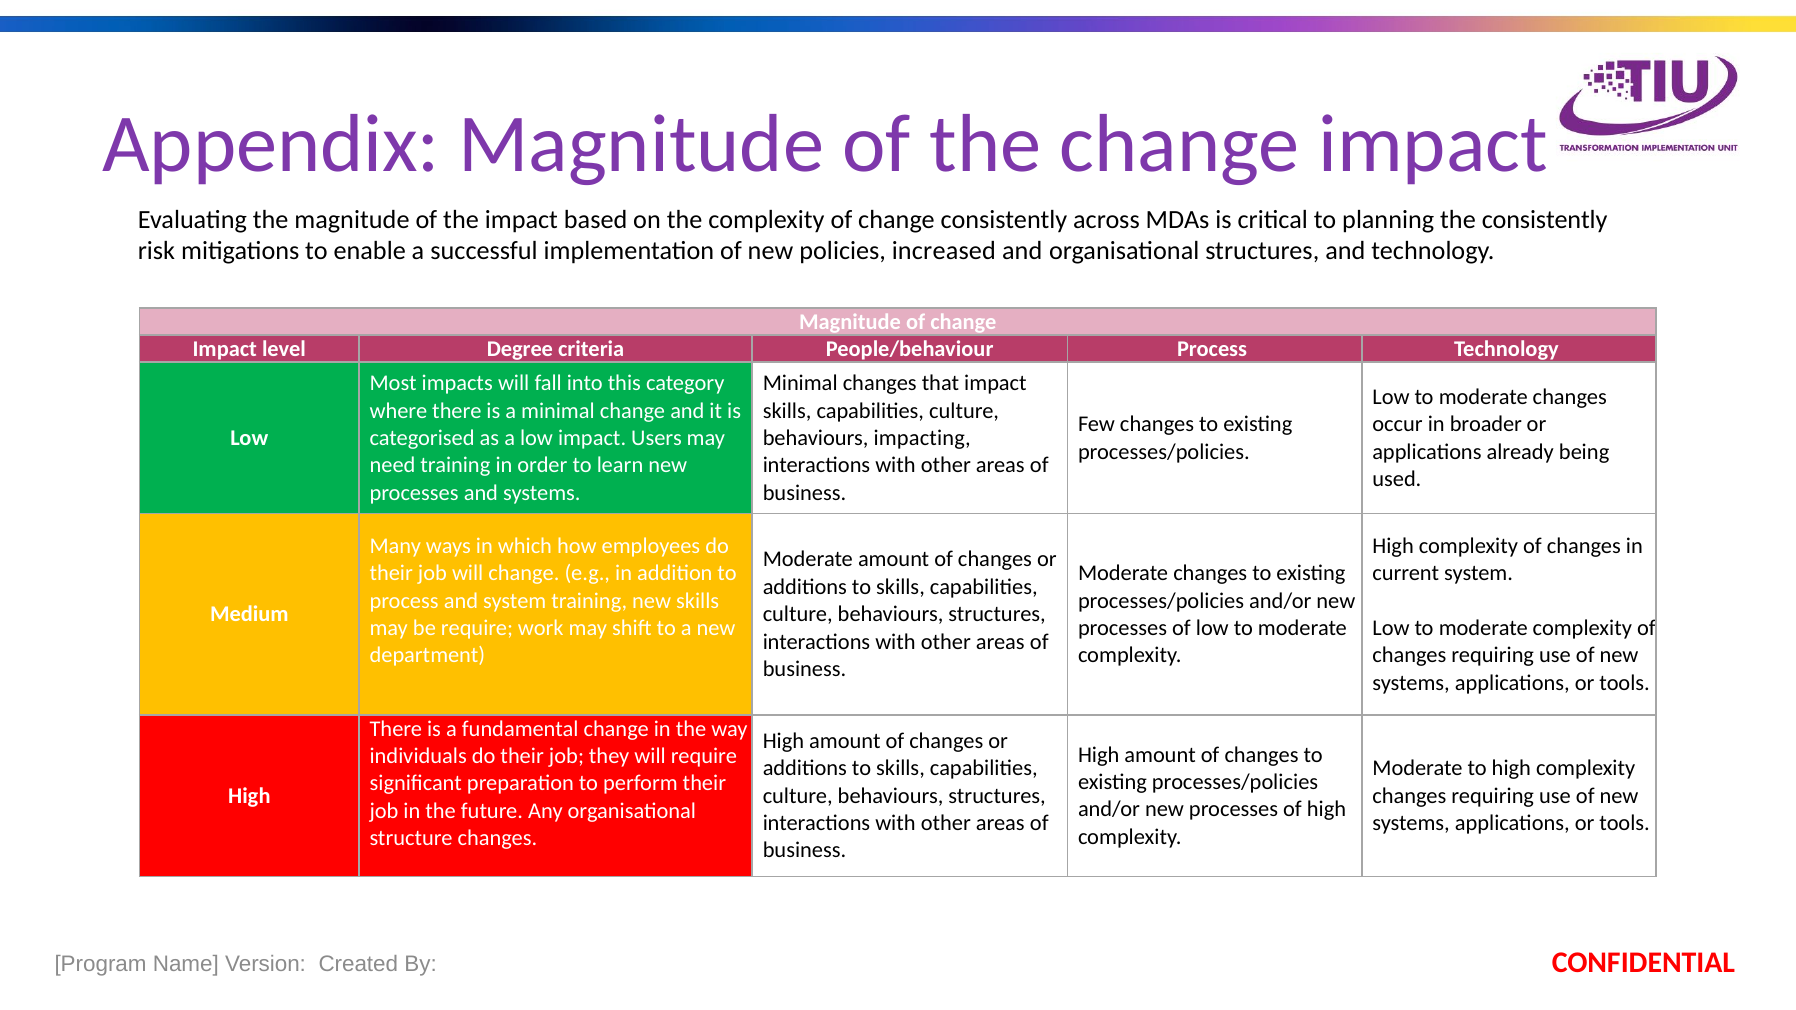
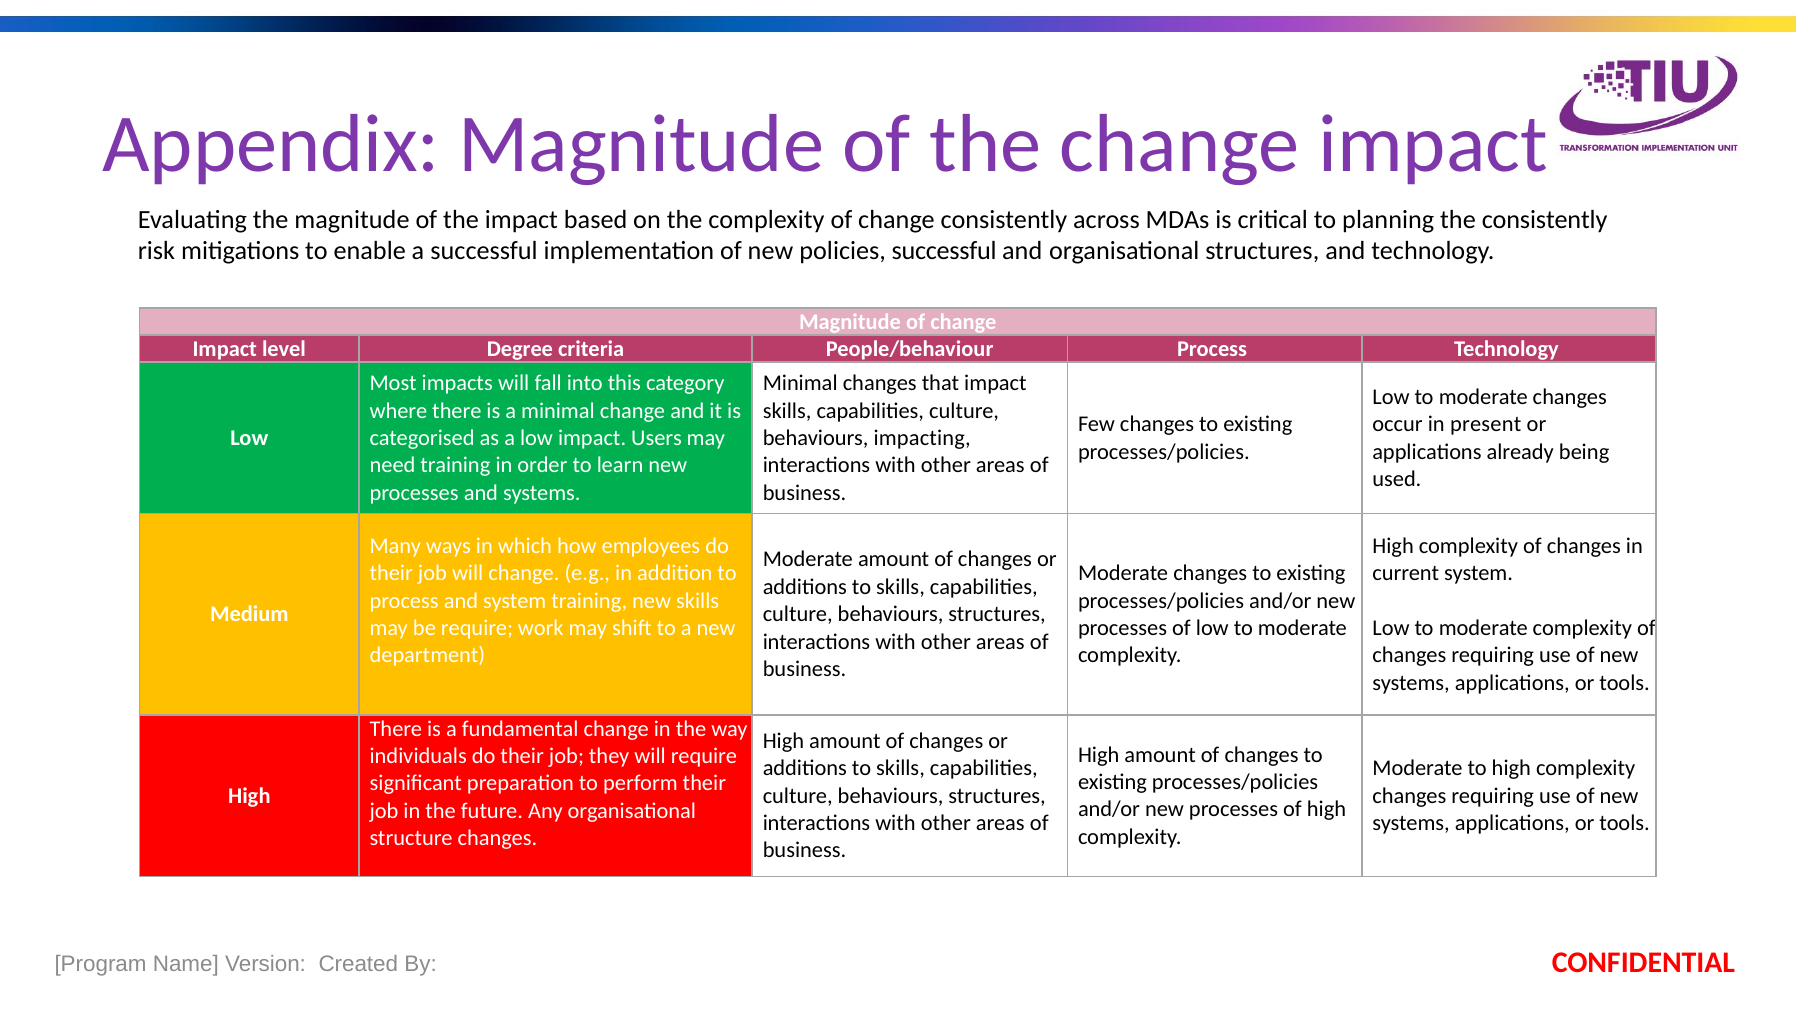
policies increased: increased -> successful
broader: broader -> present
